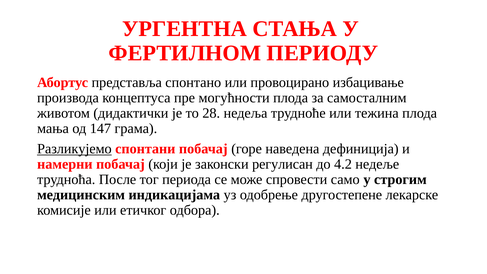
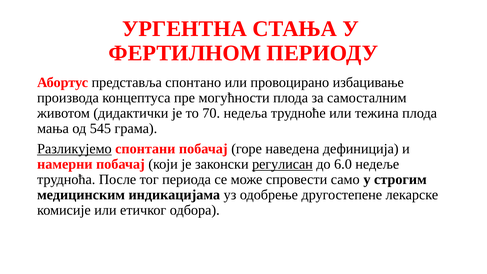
28: 28 -> 70
147: 147 -> 545
регулисан underline: none -> present
4.2: 4.2 -> 6.0
